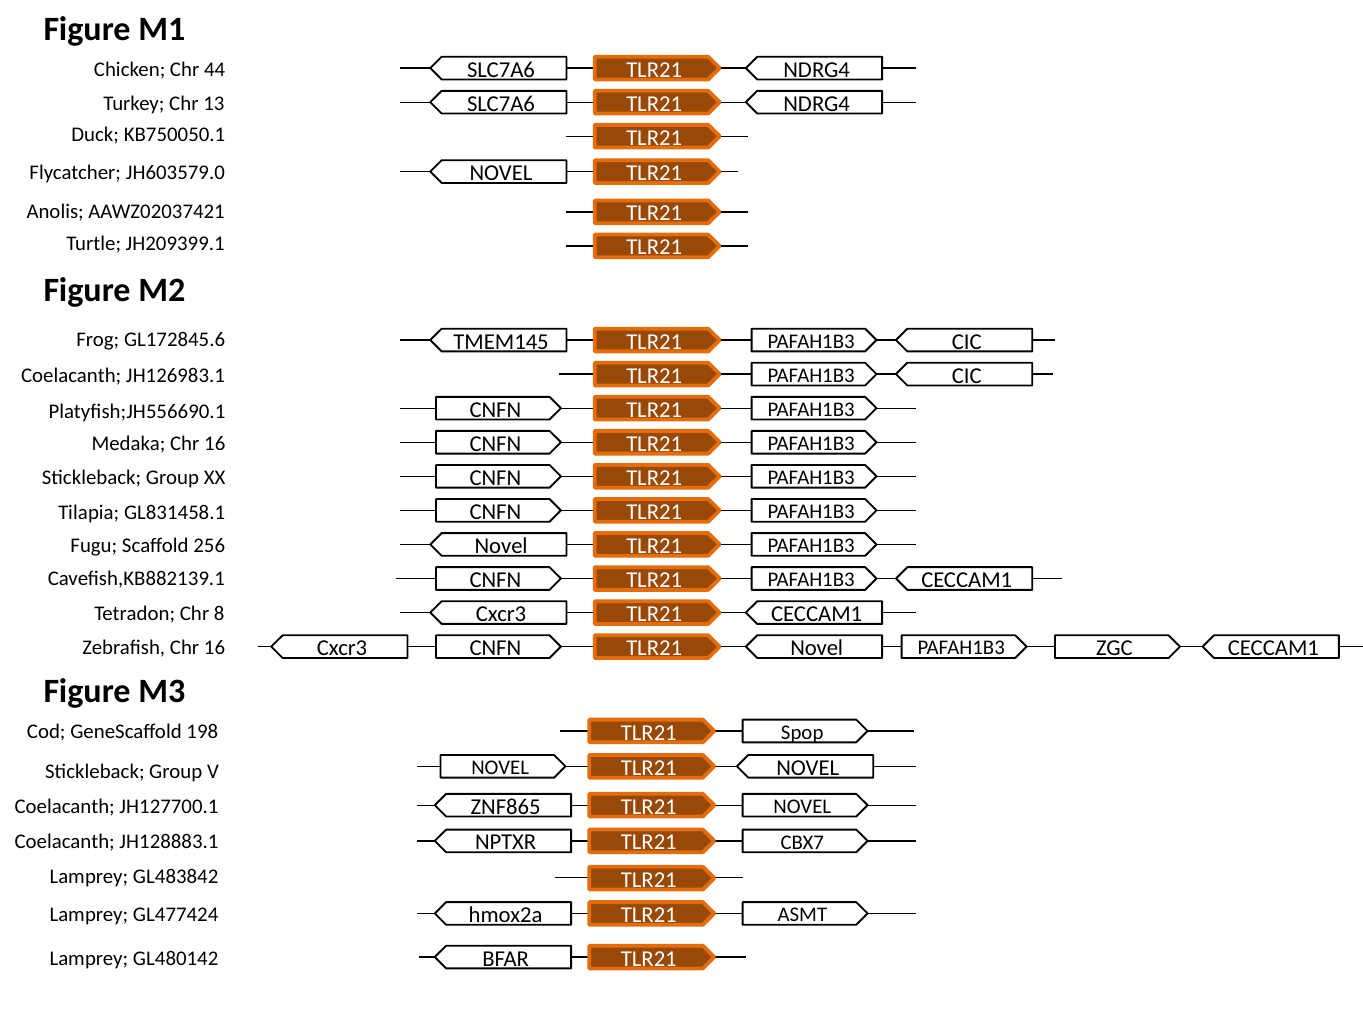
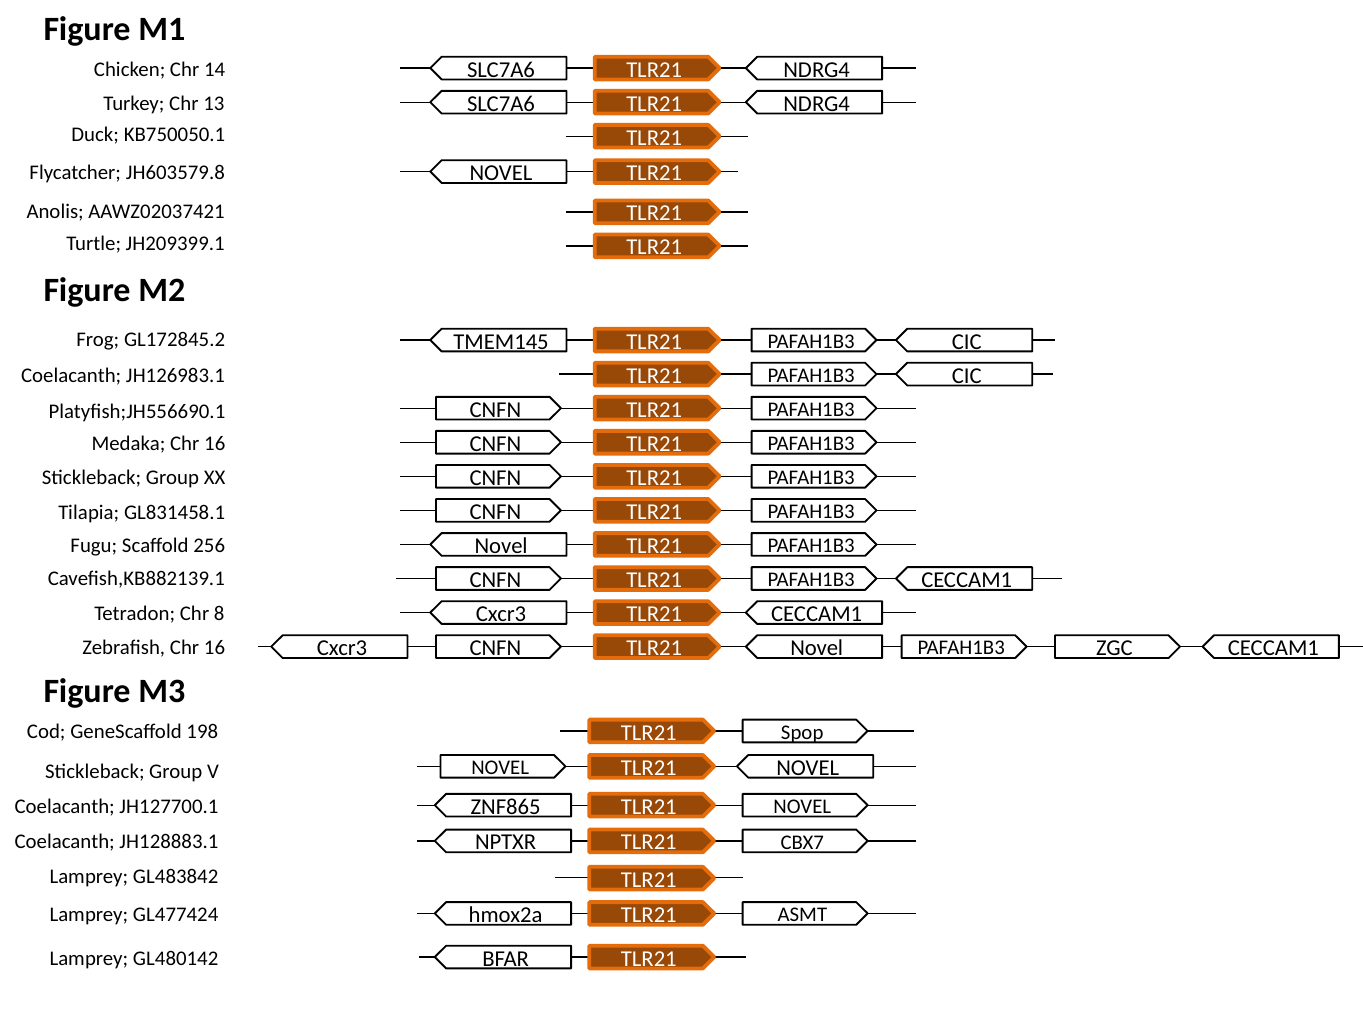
44: 44 -> 14
JH603579.0: JH603579.0 -> JH603579.8
GL172845.6: GL172845.6 -> GL172845.2
